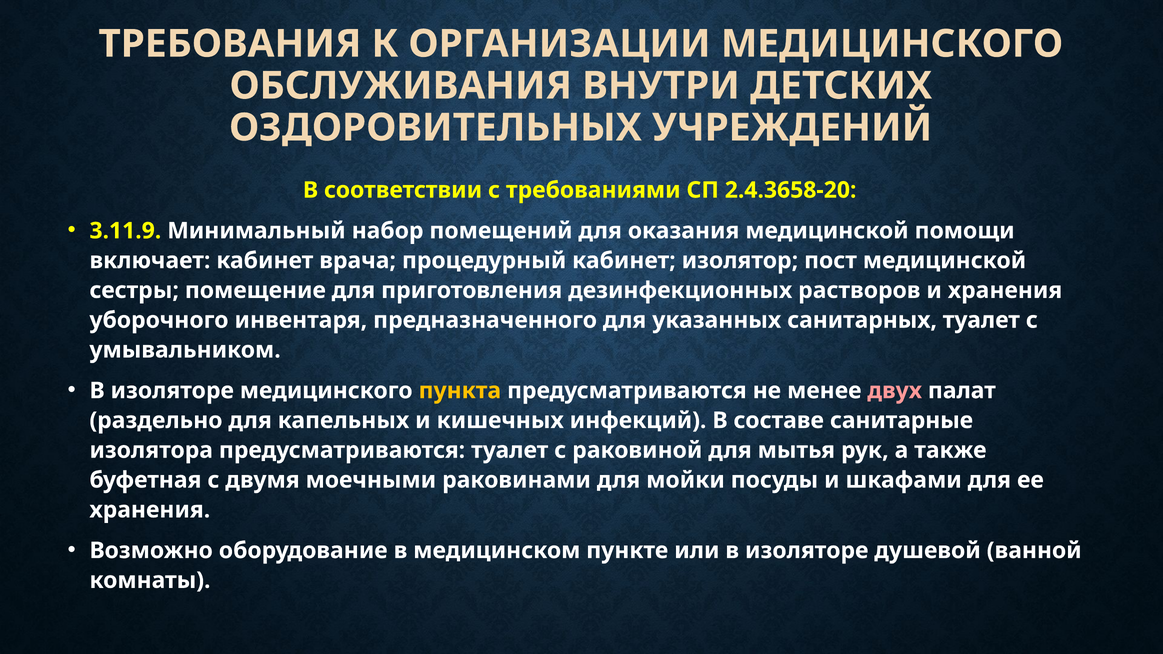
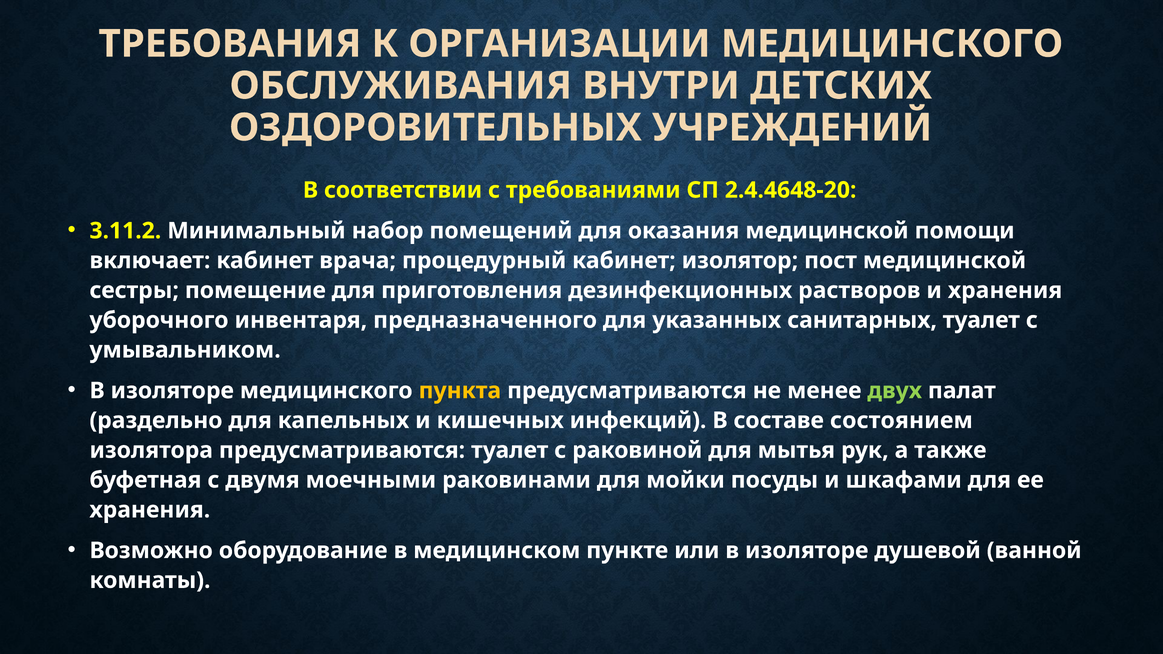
2.4.3658-20: 2.4.3658-20 -> 2.4.4648-20
3.11.9: 3.11.9 -> 3.11.2
двух colour: pink -> light green
санитарные: санитарные -> состоянием
